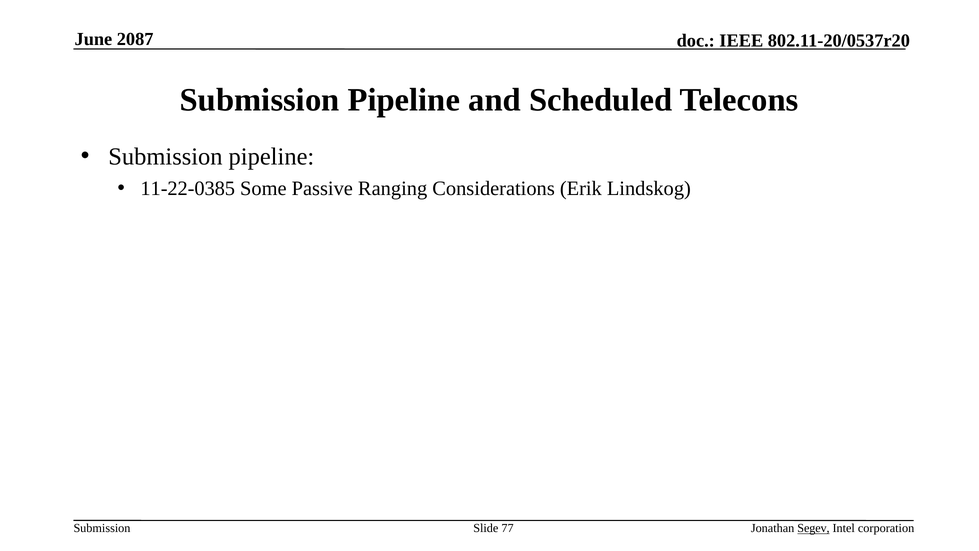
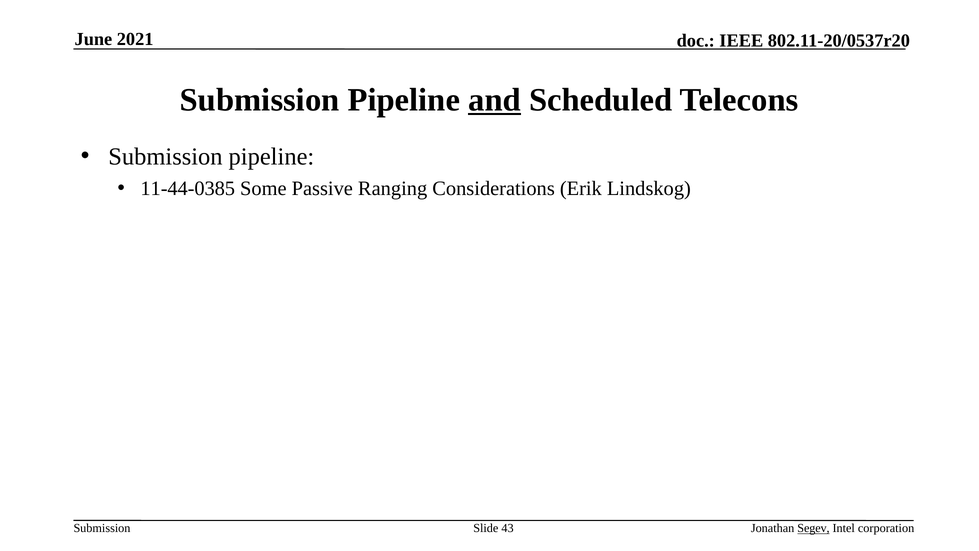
2087: 2087 -> 2021
and underline: none -> present
11-22-0385: 11-22-0385 -> 11-44-0385
77: 77 -> 43
